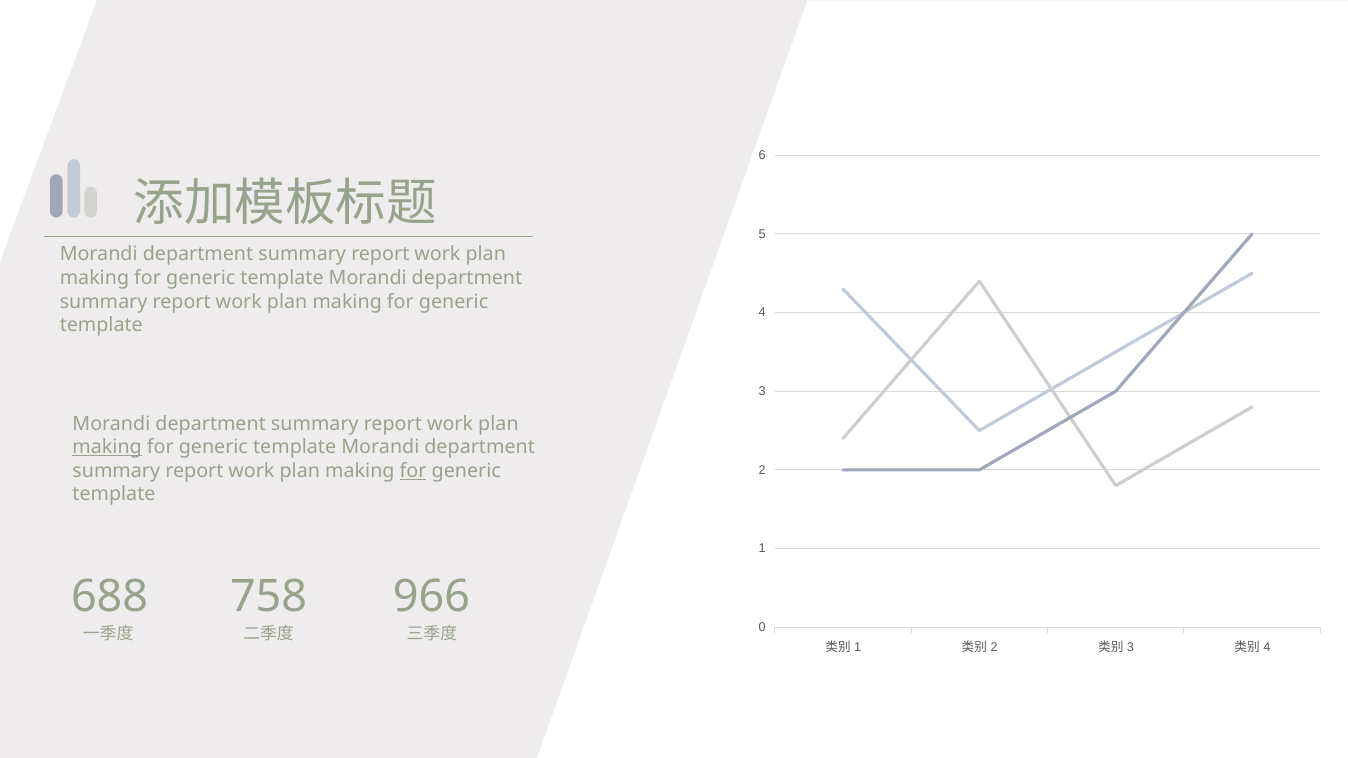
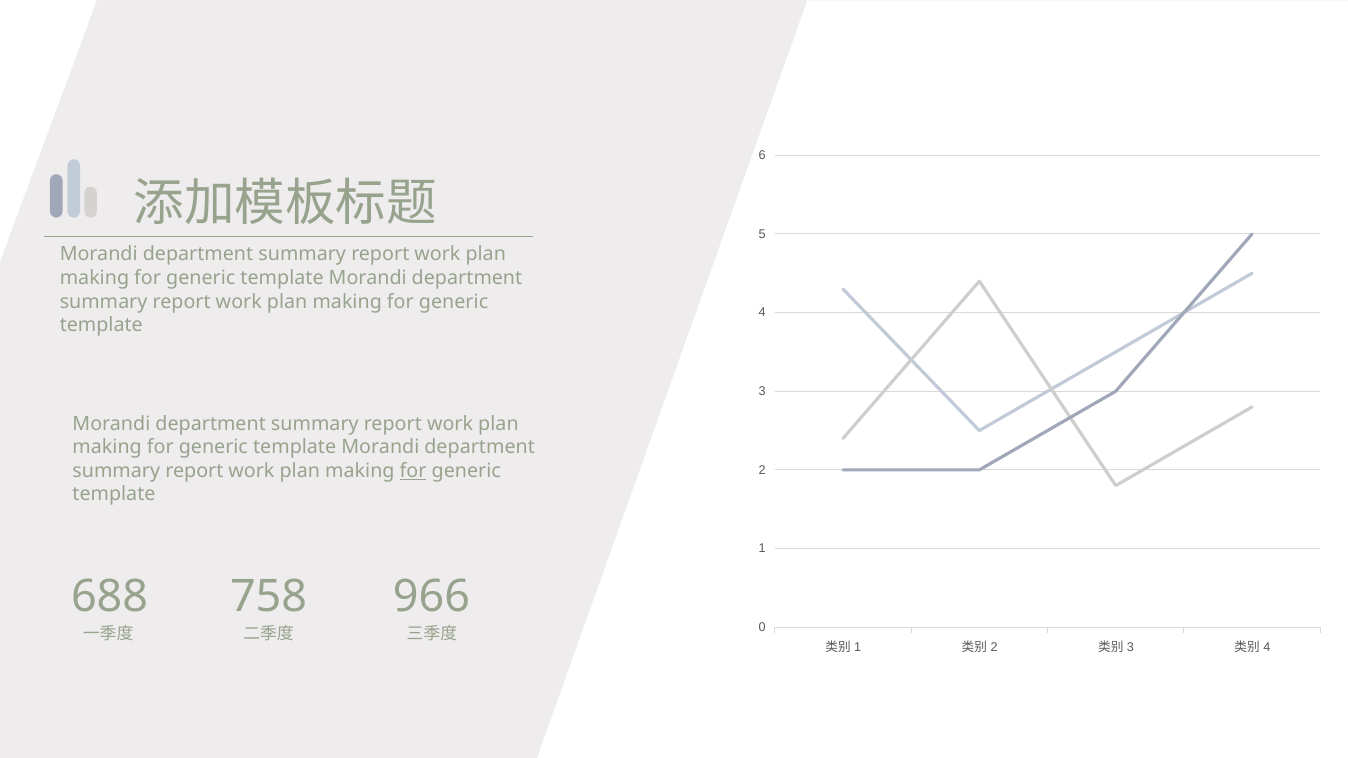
making at (107, 447) underline: present -> none
